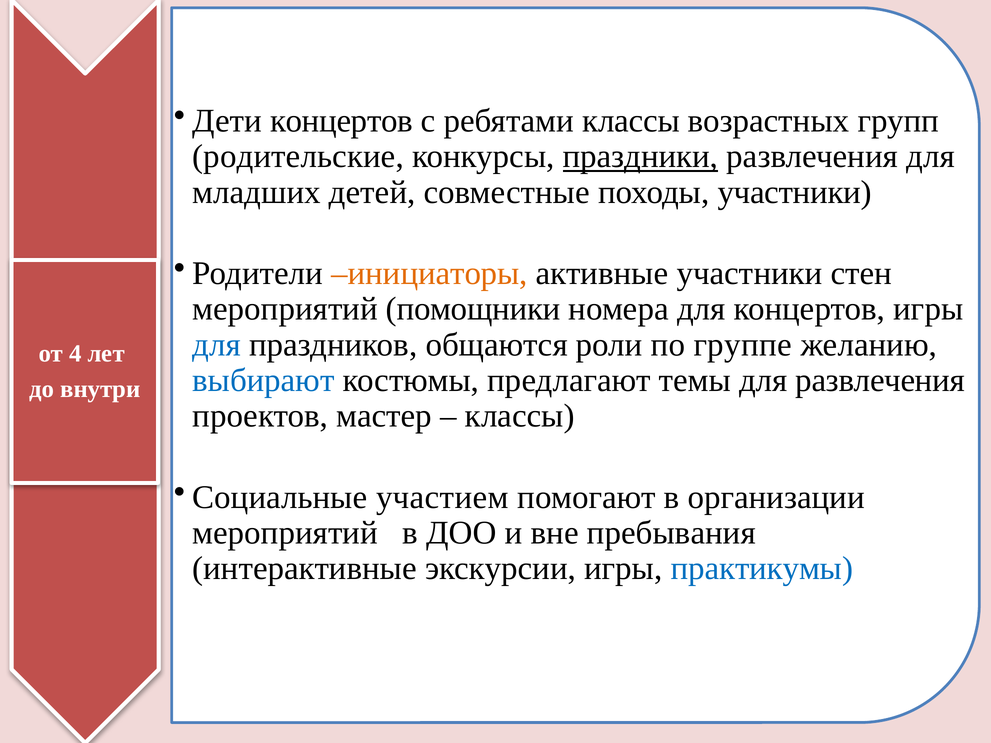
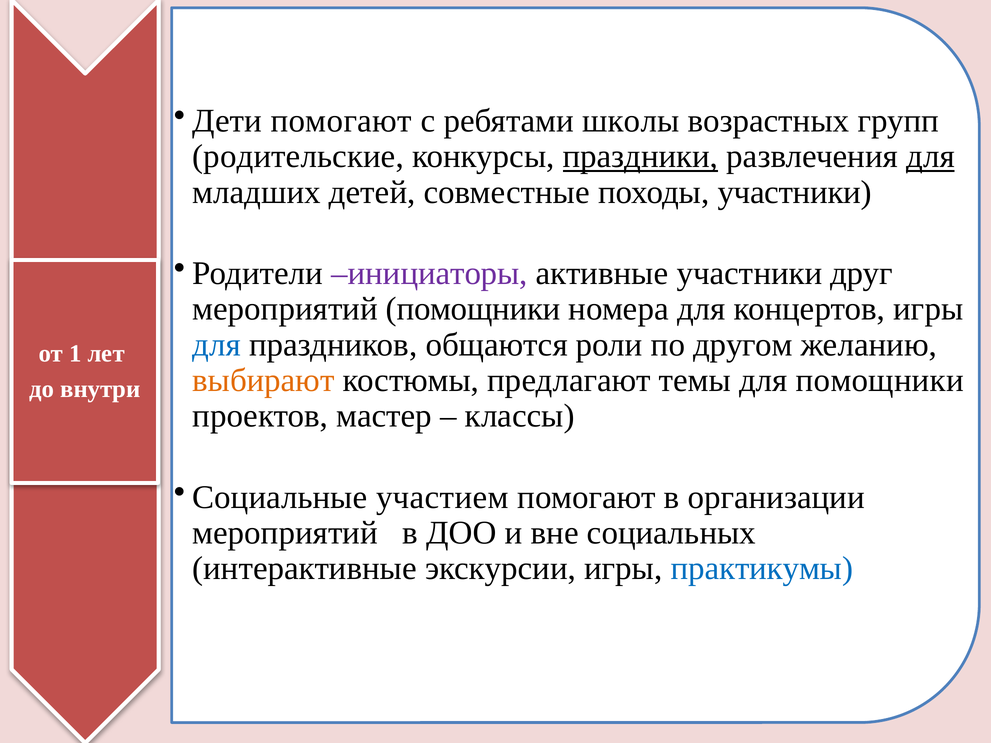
Дети концертов: концертов -> помогают
ребятами классы: классы -> школы
для at (930, 157) underline: none -> present
инициаторы colour: orange -> purple
стен: стен -> друг
группе: группе -> другом
4: 4 -> 1
выбирают colour: blue -> orange
для развлечения: развлечения -> помощники
пребывания: пребывания -> социальных
